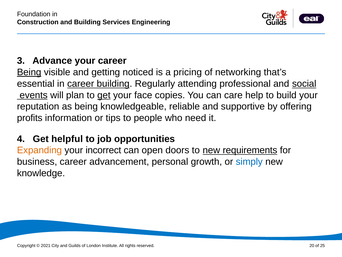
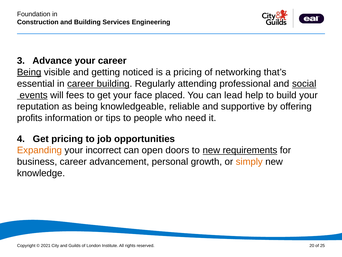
plan: plan -> fees
get at (104, 95) underline: present -> none
copies: copies -> placed
care: care -> lead
Get helpful: helpful -> pricing
simply colour: blue -> orange
